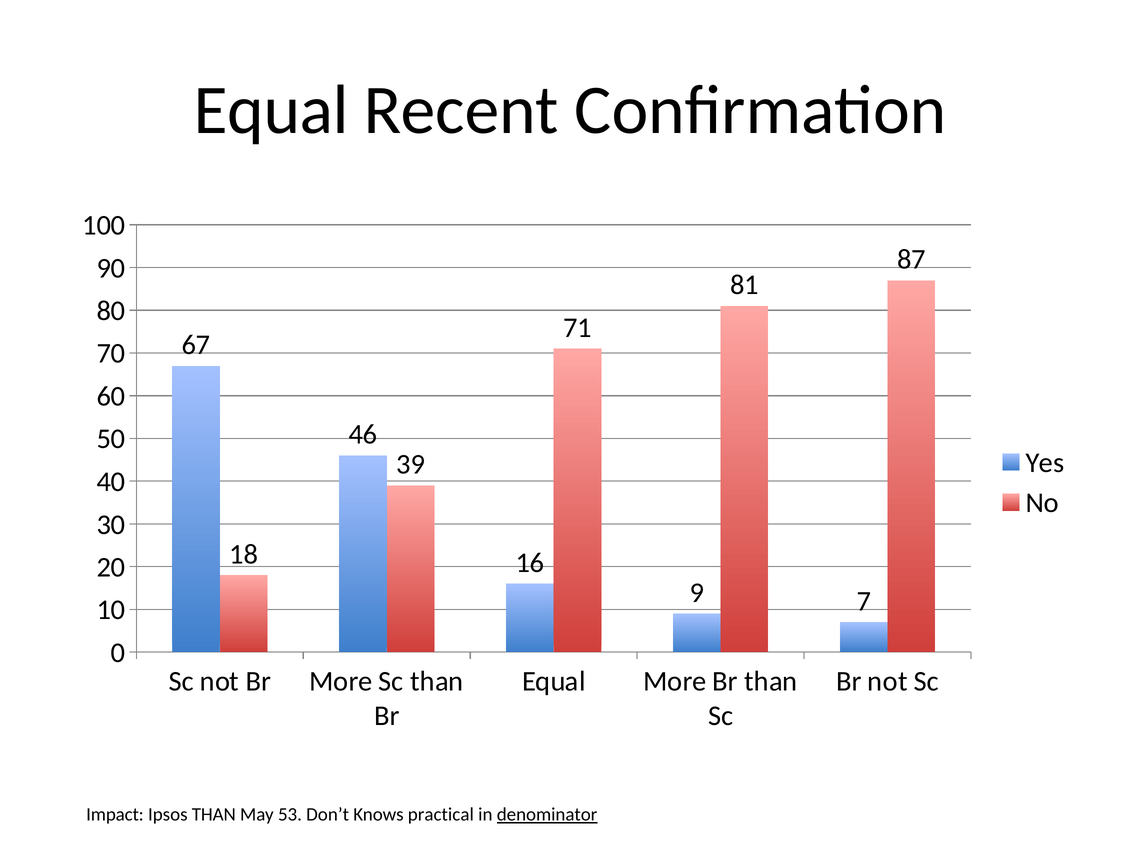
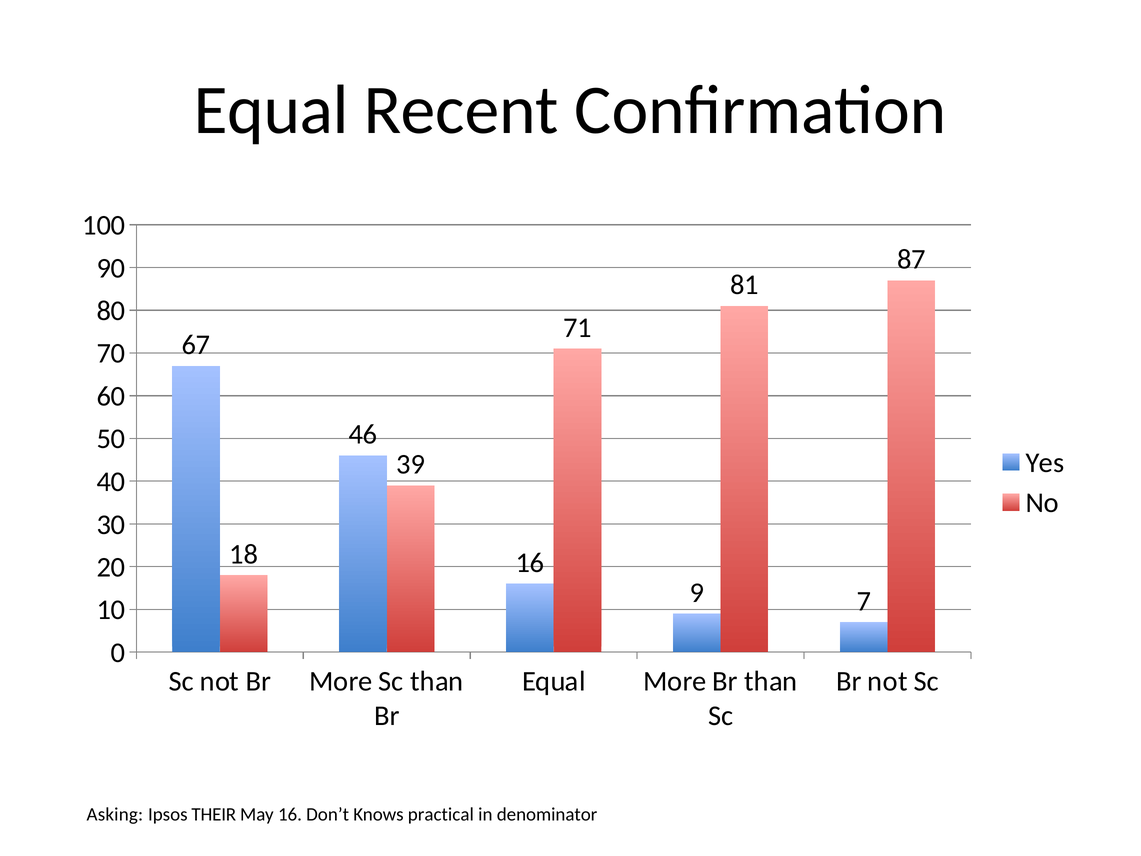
Impact: Impact -> Asking
Ipsos THAN: THAN -> THEIR
May 53: 53 -> 16
denominator underline: present -> none
